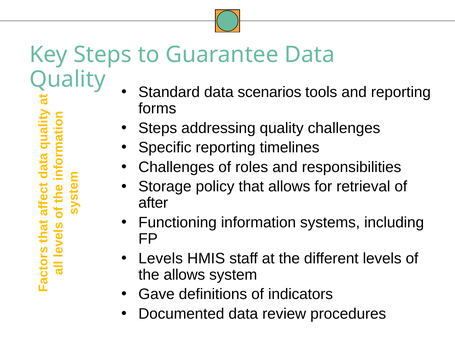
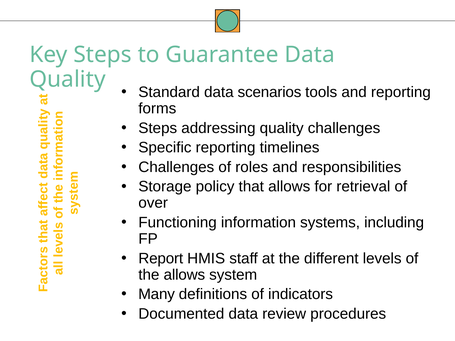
after: after -> over
Levels at (161, 259): Levels -> Report
Gave: Gave -> Many
